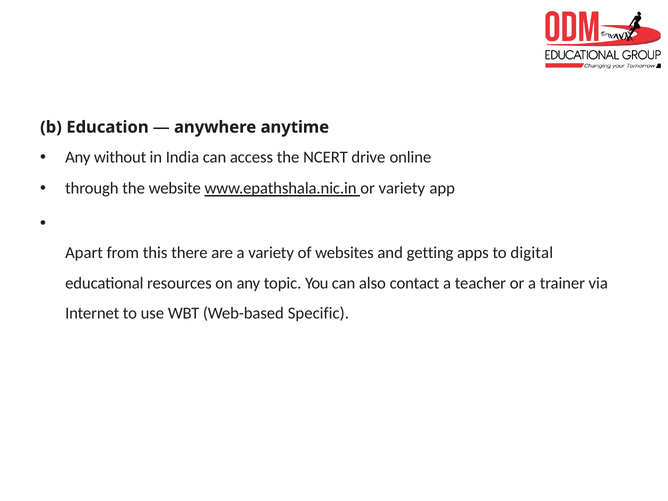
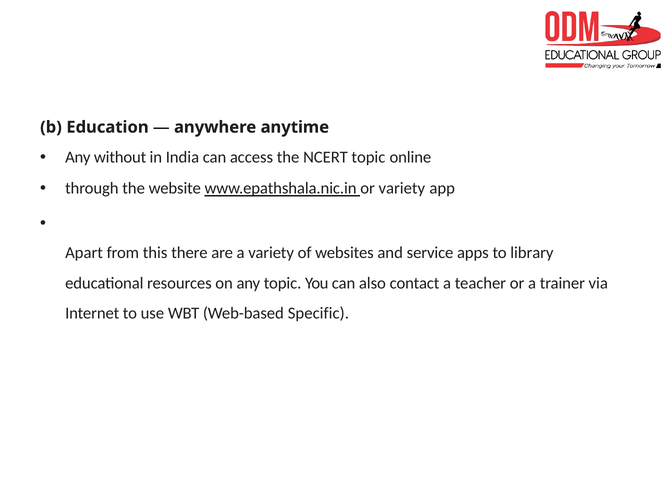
NCERT drive: drive -> topic
getting: getting -> service
digital: digital -> library
